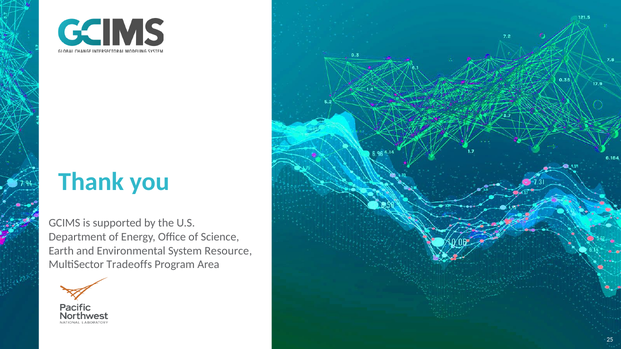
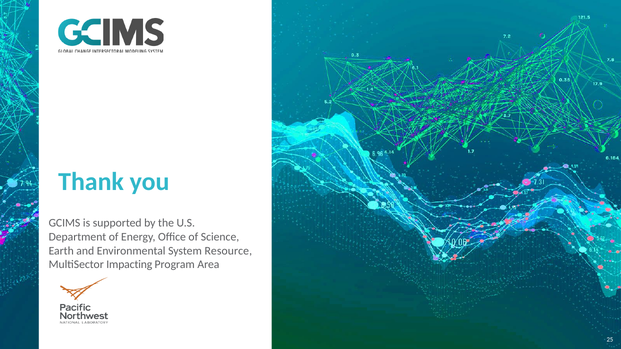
Tradeoffs: Tradeoffs -> Impacting
